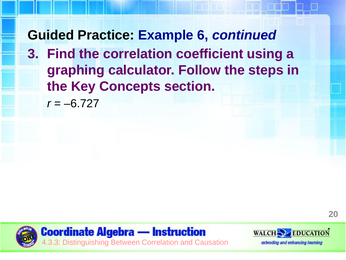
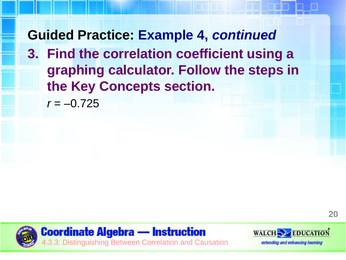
6: 6 -> 4
–6.727: –6.727 -> –0.725
